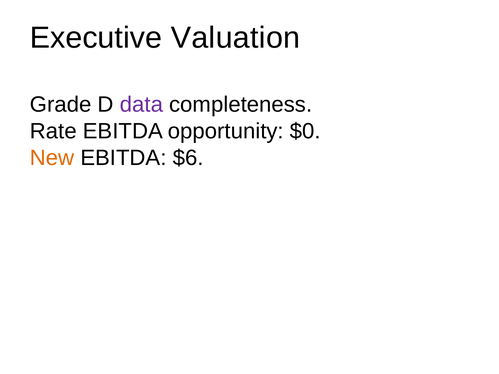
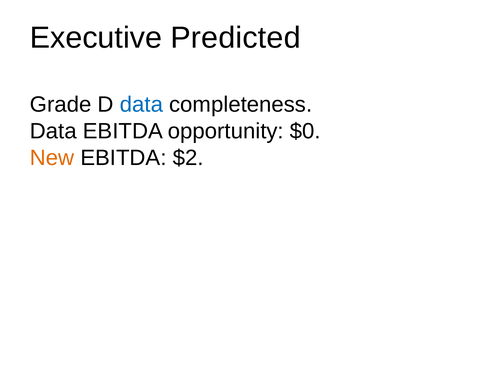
Valuation: Valuation -> Predicted
data at (141, 105) colour: purple -> blue
Rate at (53, 131): Rate -> Data
$6: $6 -> $2
